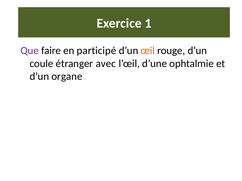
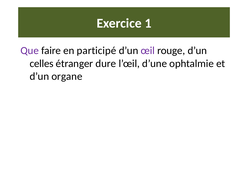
œil colour: orange -> purple
coule: coule -> celles
avec: avec -> dure
